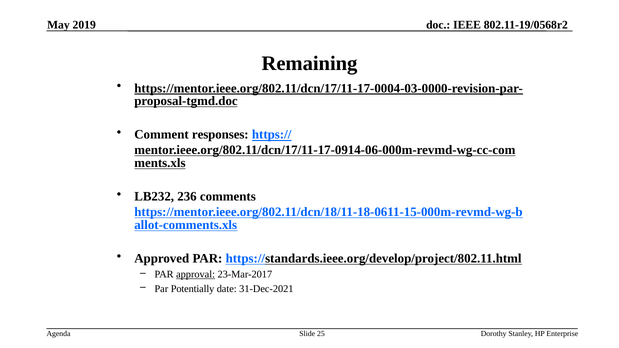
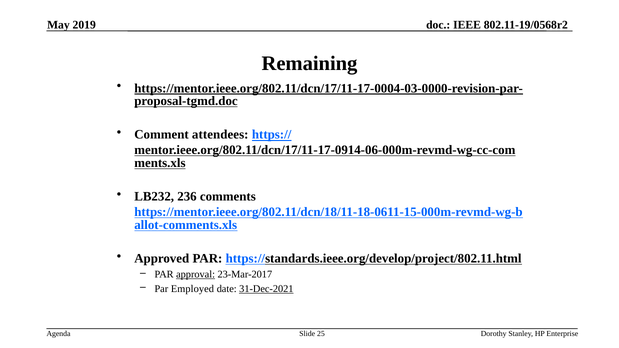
responses: responses -> attendees
Potentially: Potentially -> Employed
31-Dec-2021 underline: none -> present
